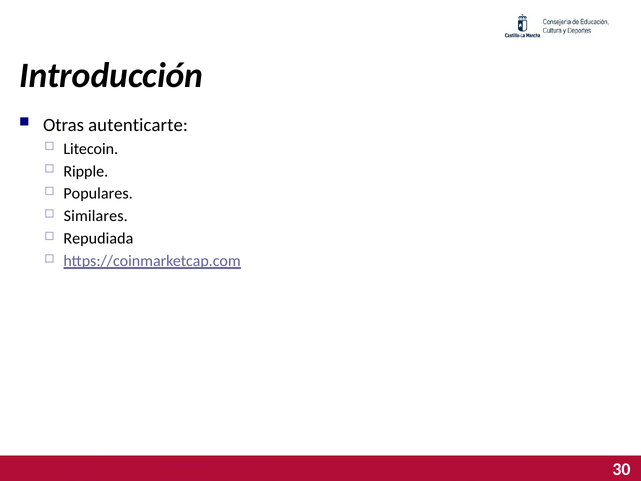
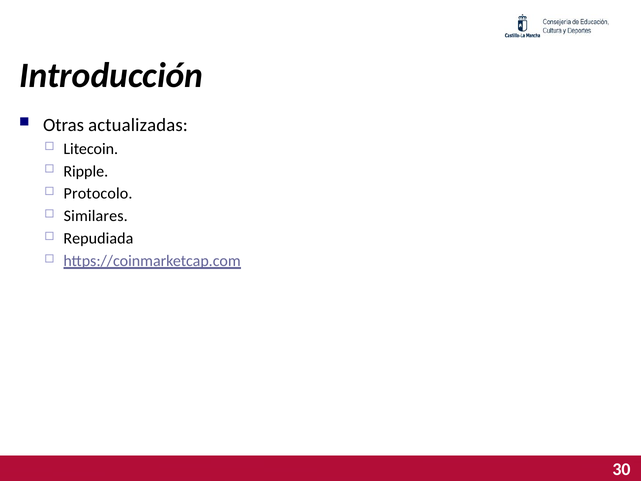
autenticarte: autenticarte -> actualizadas
Populares: Populares -> Protocolo
